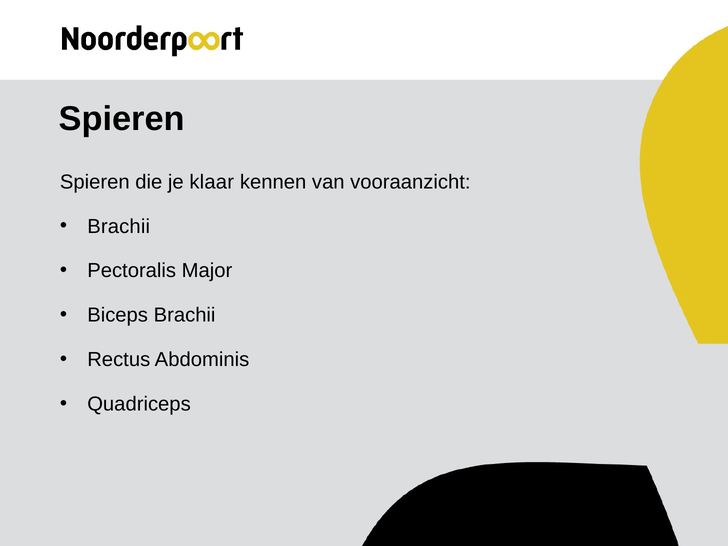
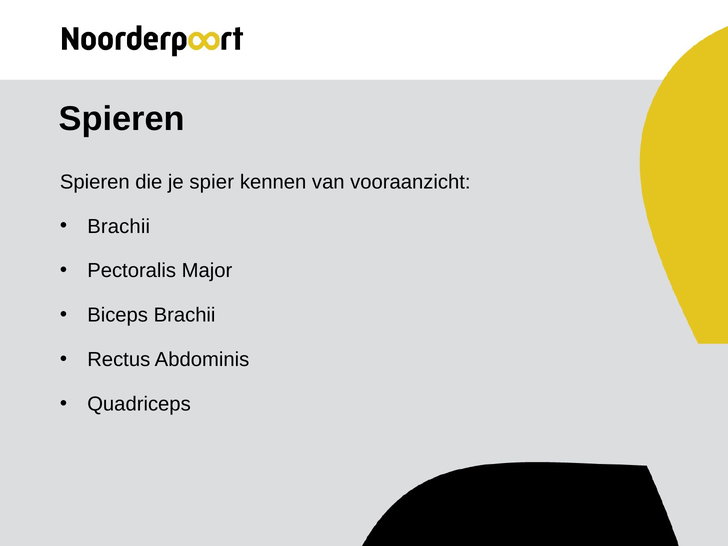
klaar: klaar -> spier
